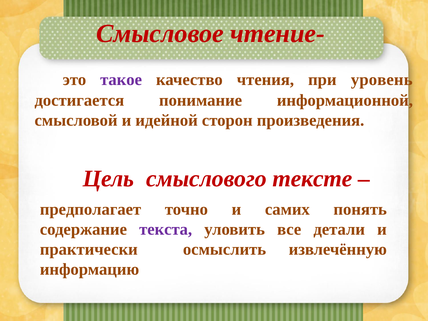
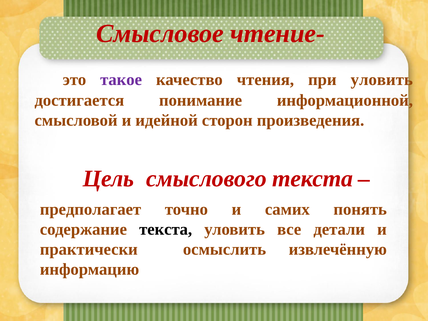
при уровень: уровень -> уловить
смыслового тексте: тексте -> текста
текста at (166, 229) colour: purple -> black
